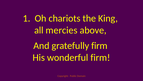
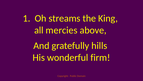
chariots: chariots -> streams
gratefully firm: firm -> hills
